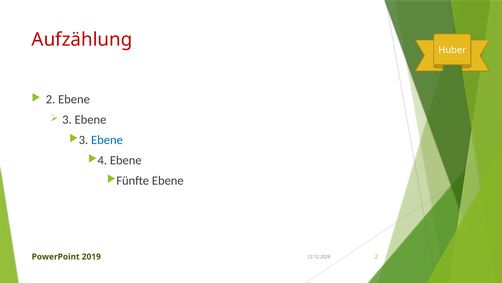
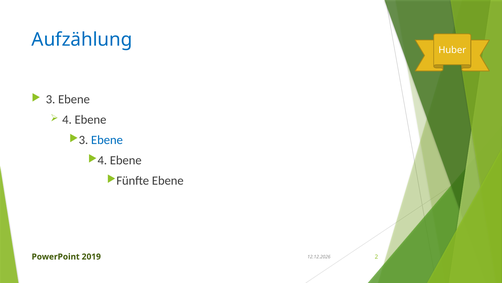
Aufzählung colour: red -> blue
2 at (51, 99): 2 -> 3
3: 3 -> 4
